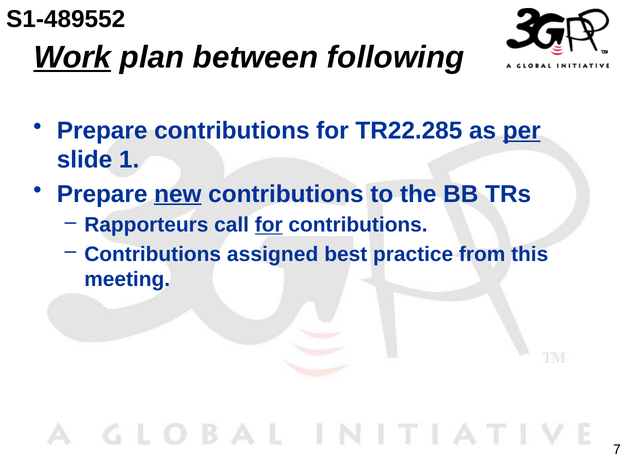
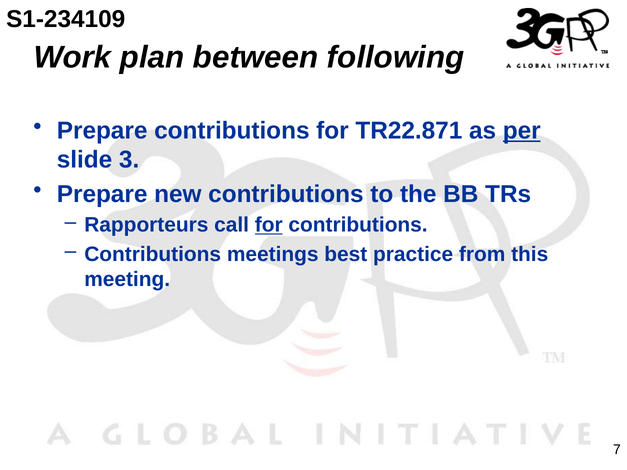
S1-489552: S1-489552 -> S1-234109
Work underline: present -> none
TR22.285: TR22.285 -> TR22.871
1: 1 -> 3
new underline: present -> none
assigned: assigned -> meetings
